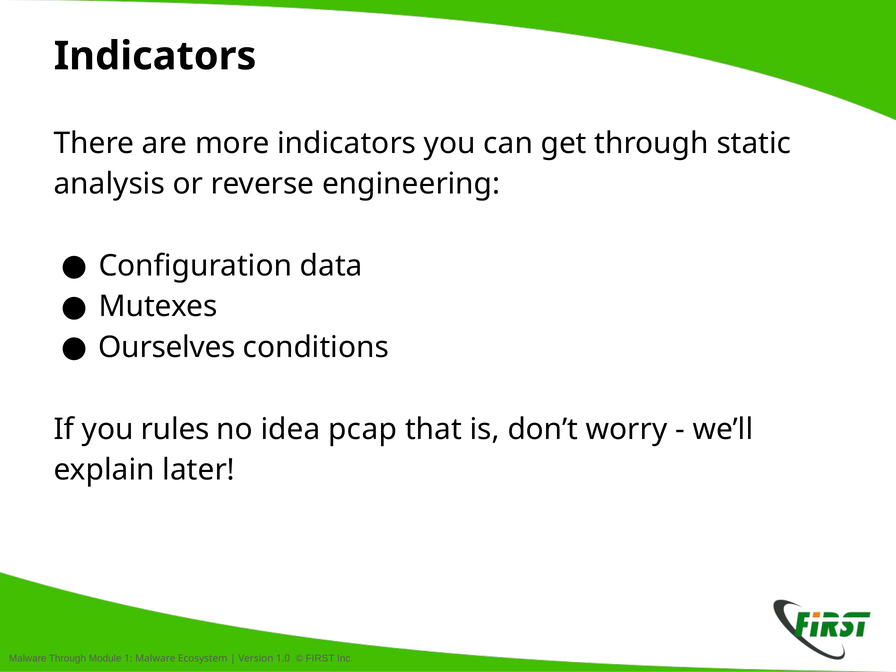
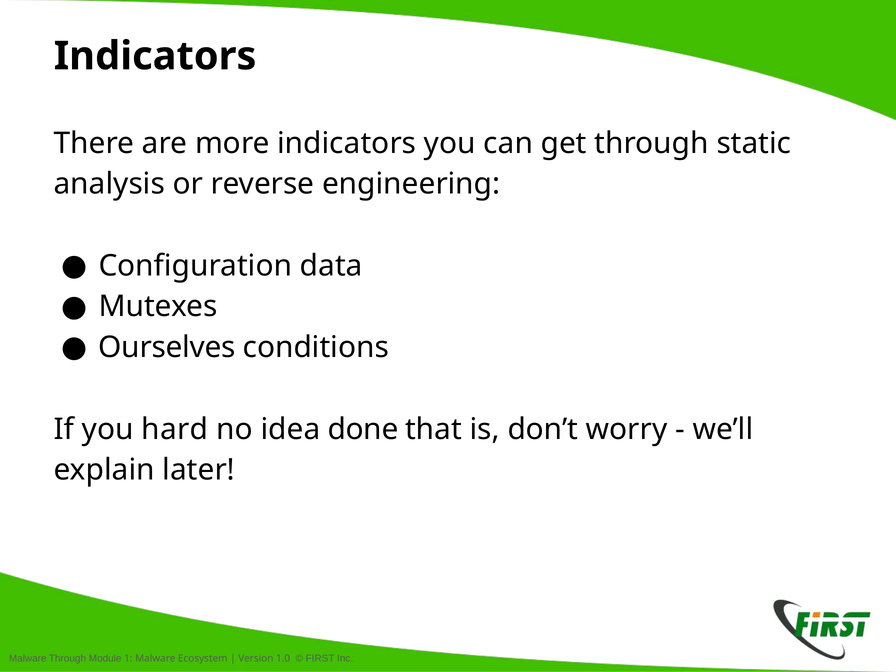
rules: rules -> hard
pcap: pcap -> done
